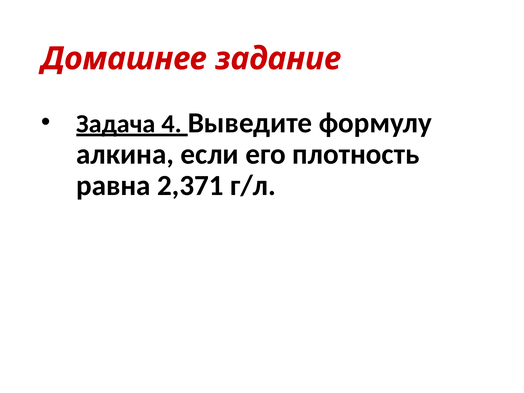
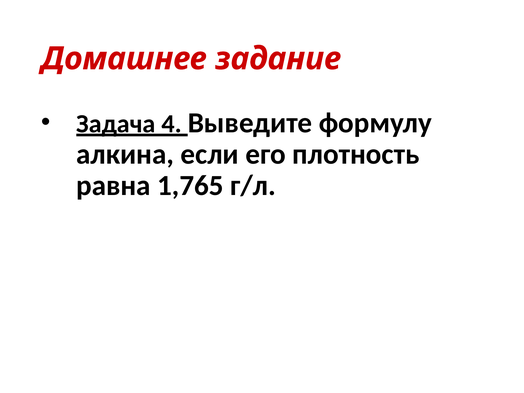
2,371: 2,371 -> 1,765
